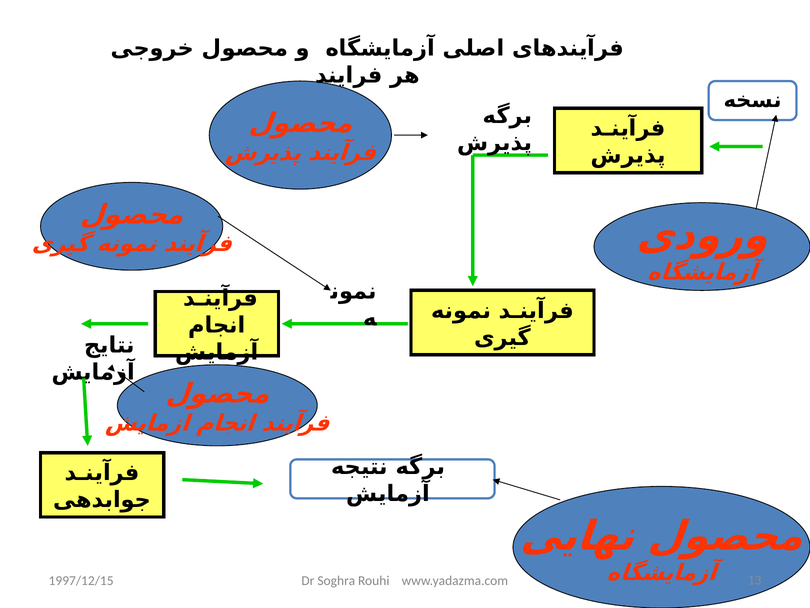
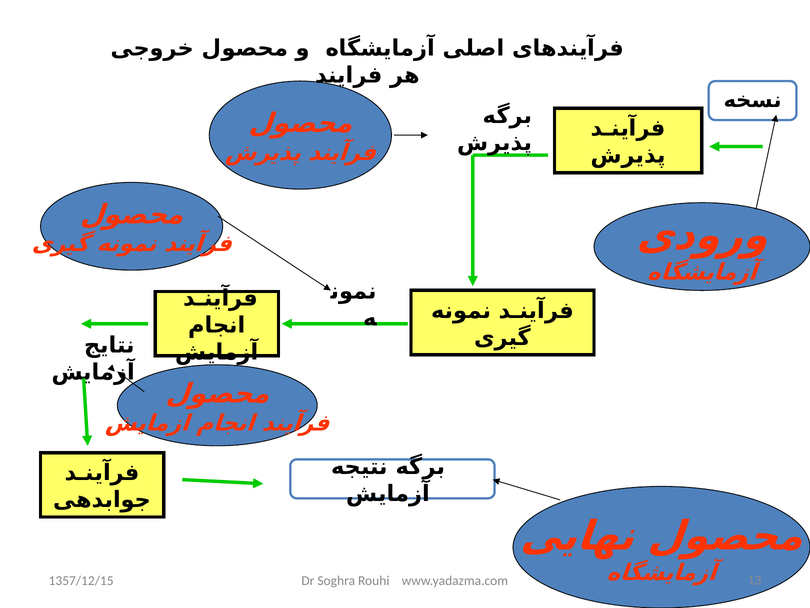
1997/12/15: 1997/12/15 -> 1357/12/15
